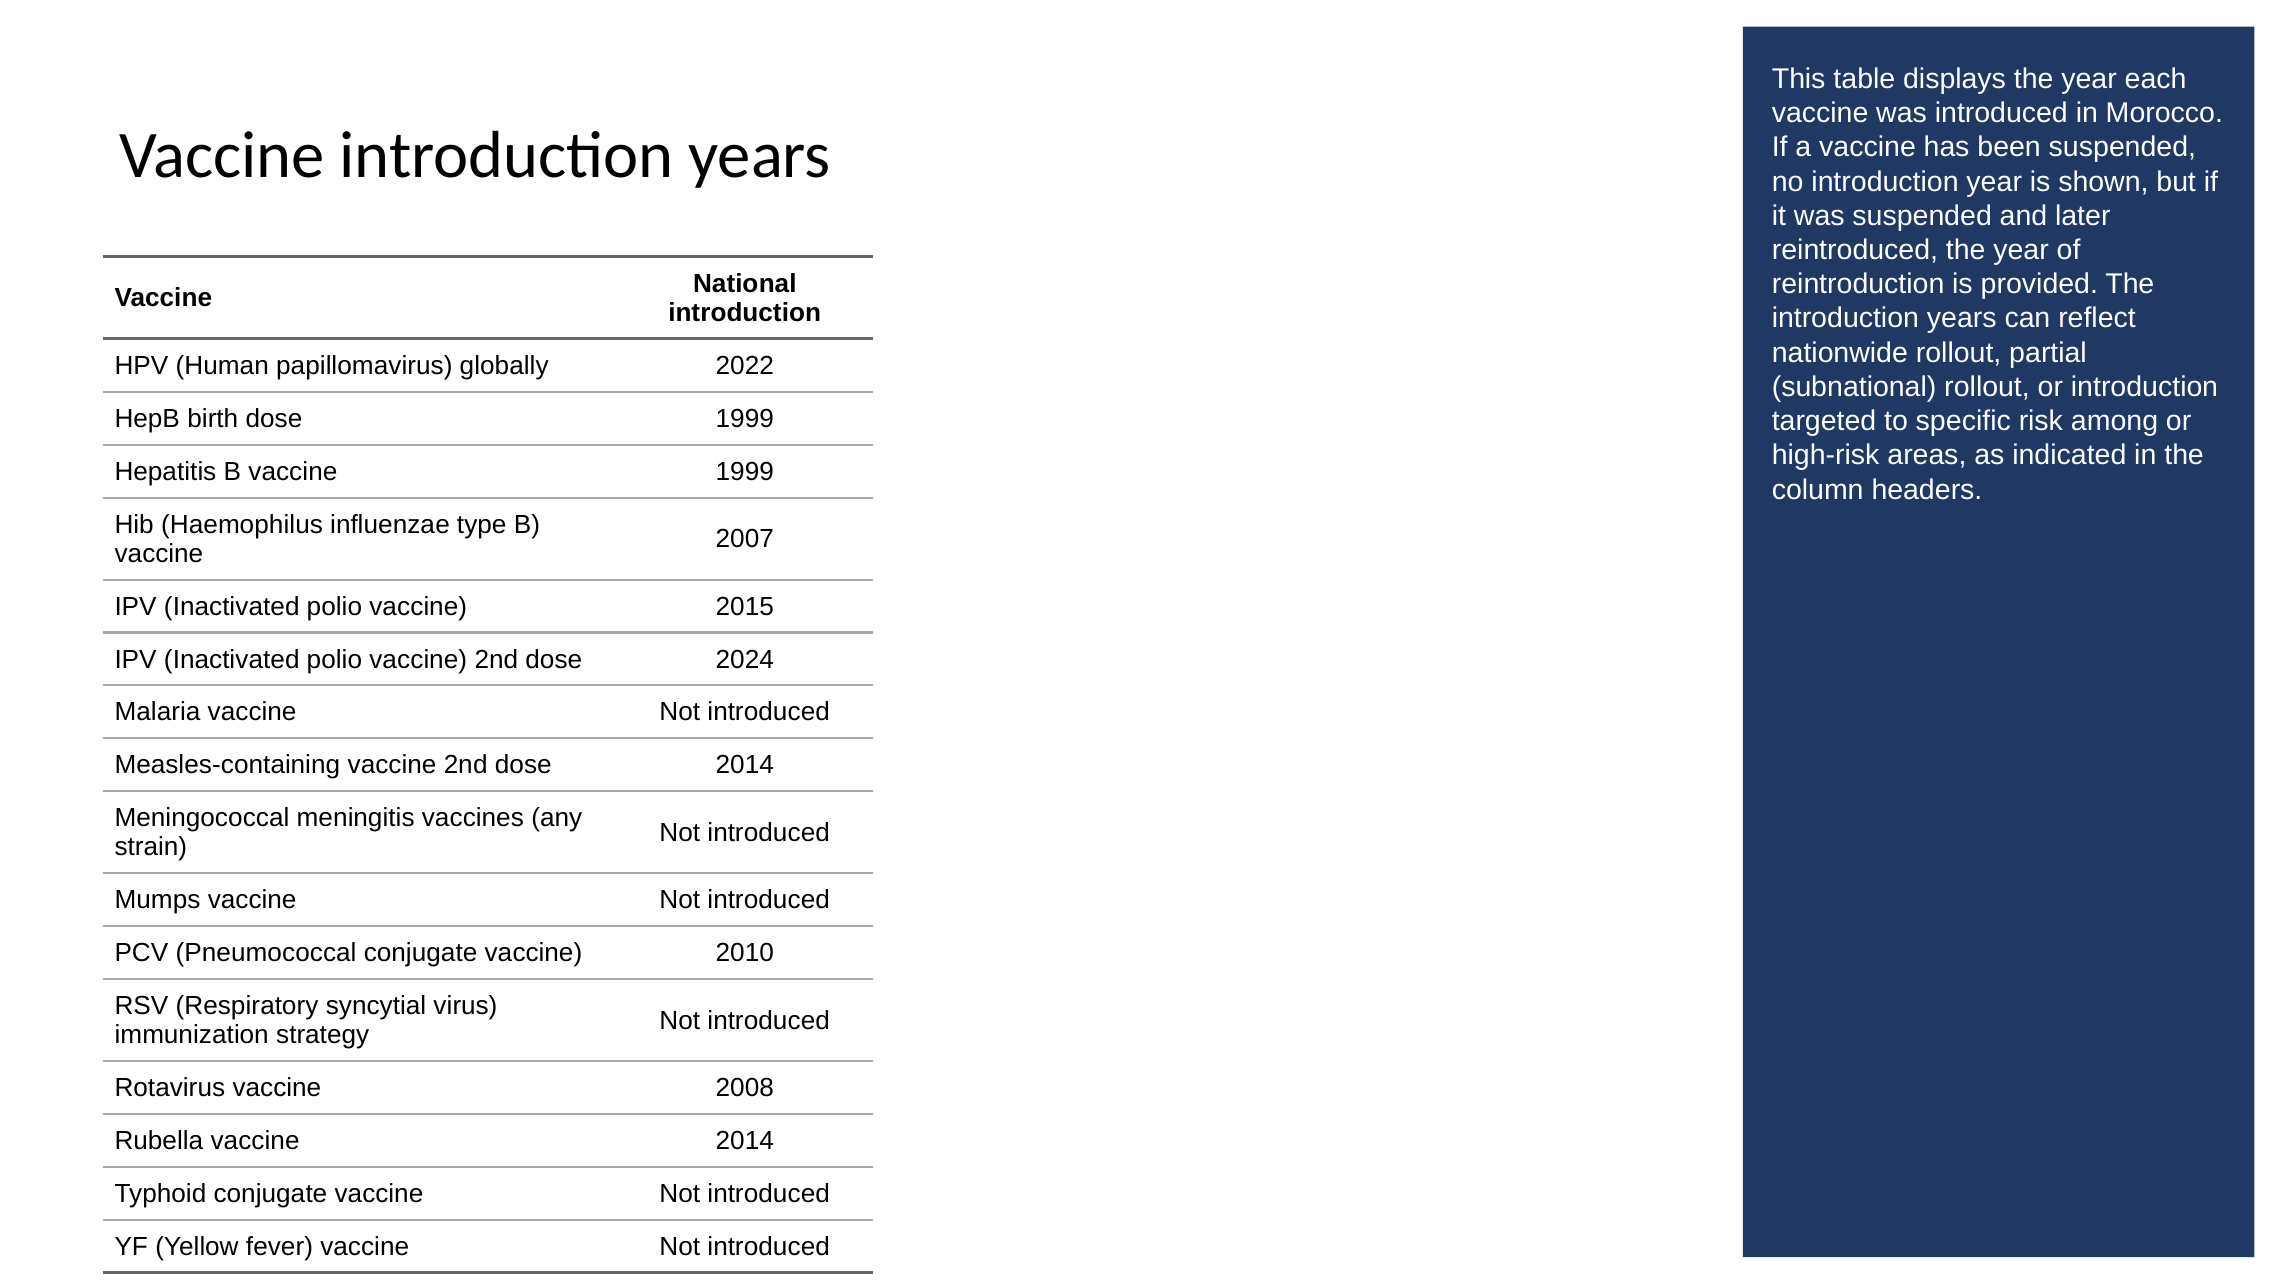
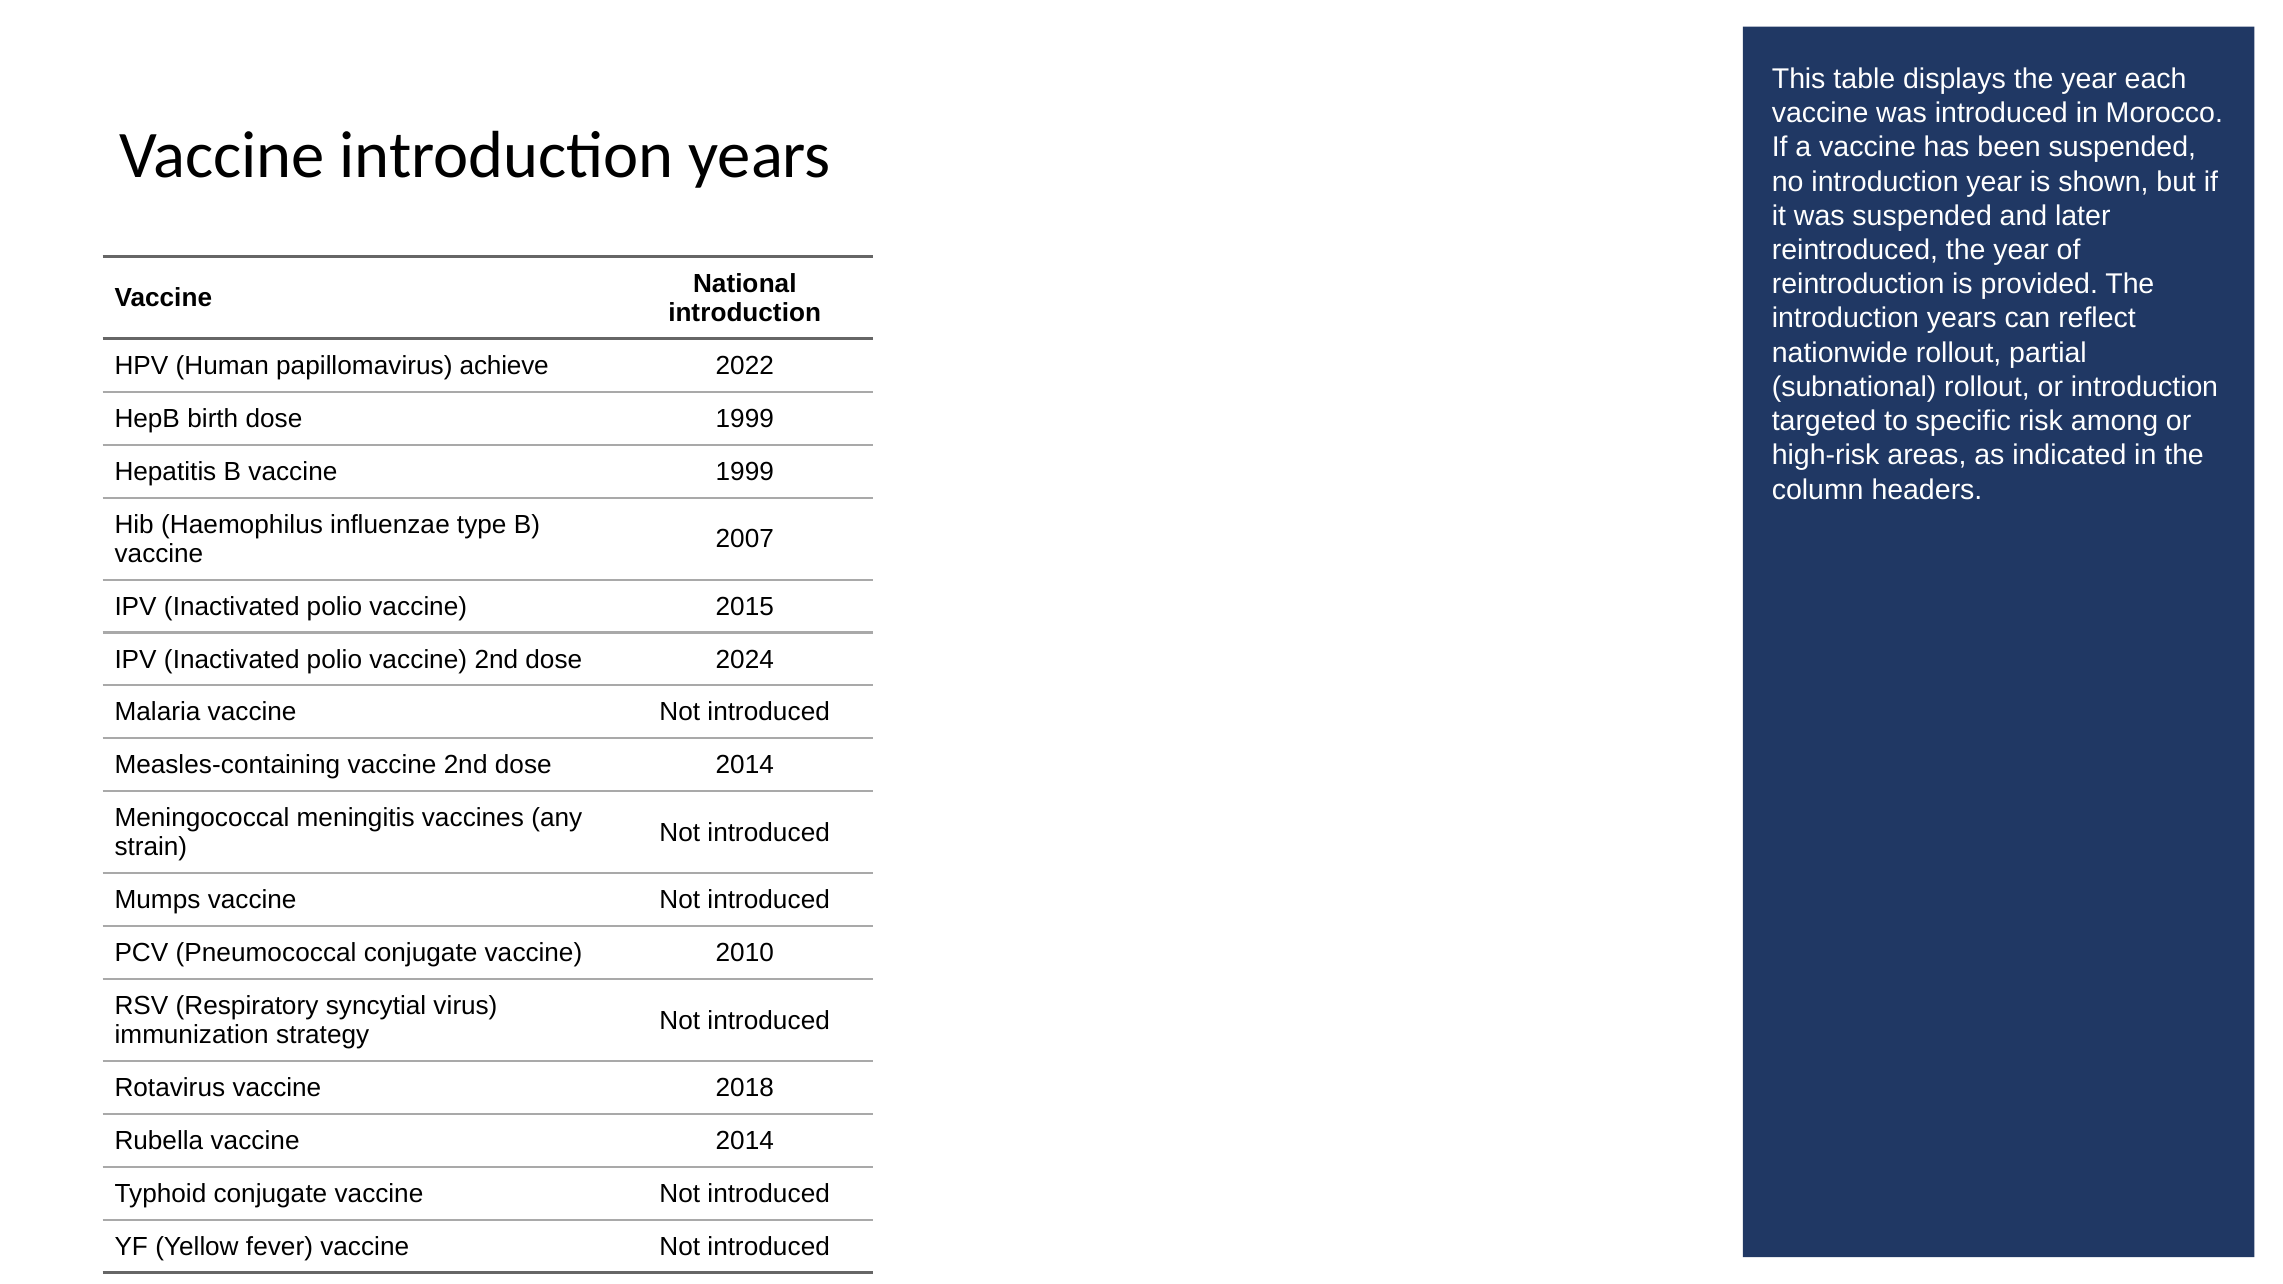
globally: globally -> achieve
2008: 2008 -> 2018
